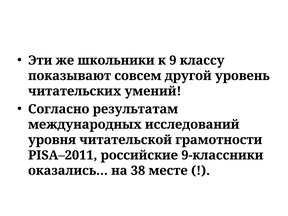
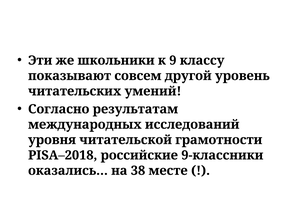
PISA–2011: PISA–2011 -> PISA–2018
